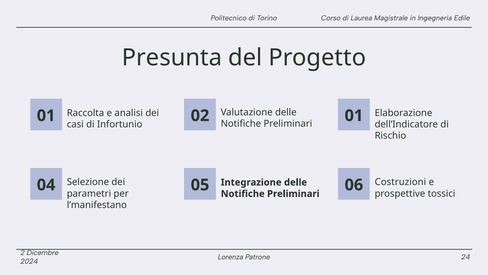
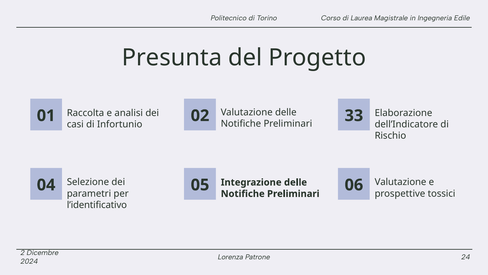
02 01: 01 -> 33
Costruzioni at (400, 182): Costruzioni -> Valutazione
l’manifestano: l’manifestano -> l’identificativo
